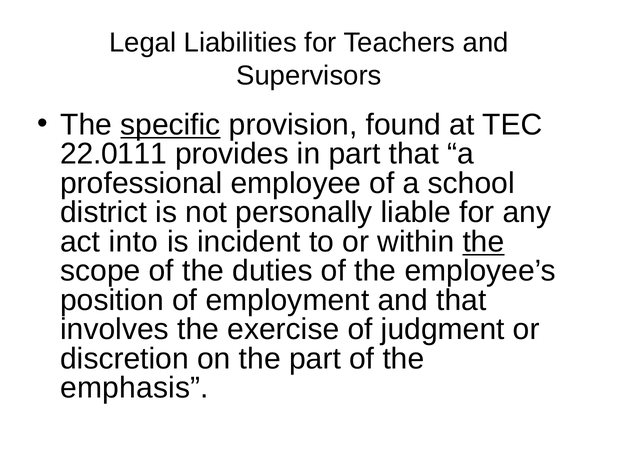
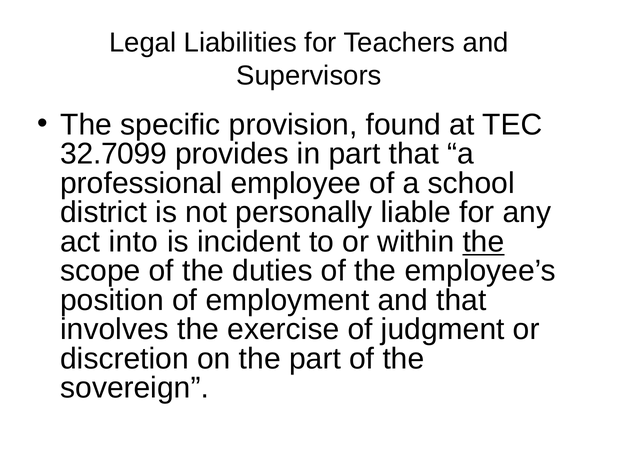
specific underline: present -> none
22.0111: 22.0111 -> 32.7099
emphasis: emphasis -> sovereign
